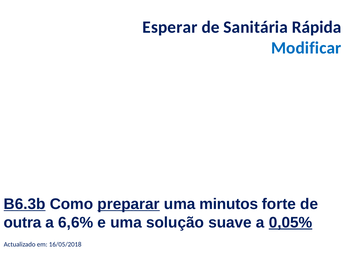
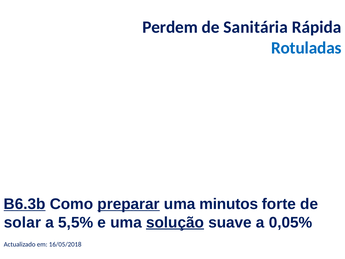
Esperar: Esperar -> Perdem
Modificar: Modificar -> Rotuladas
outra: outra -> solar
6,6%: 6,6% -> 5,5%
solução underline: none -> present
0,05% underline: present -> none
